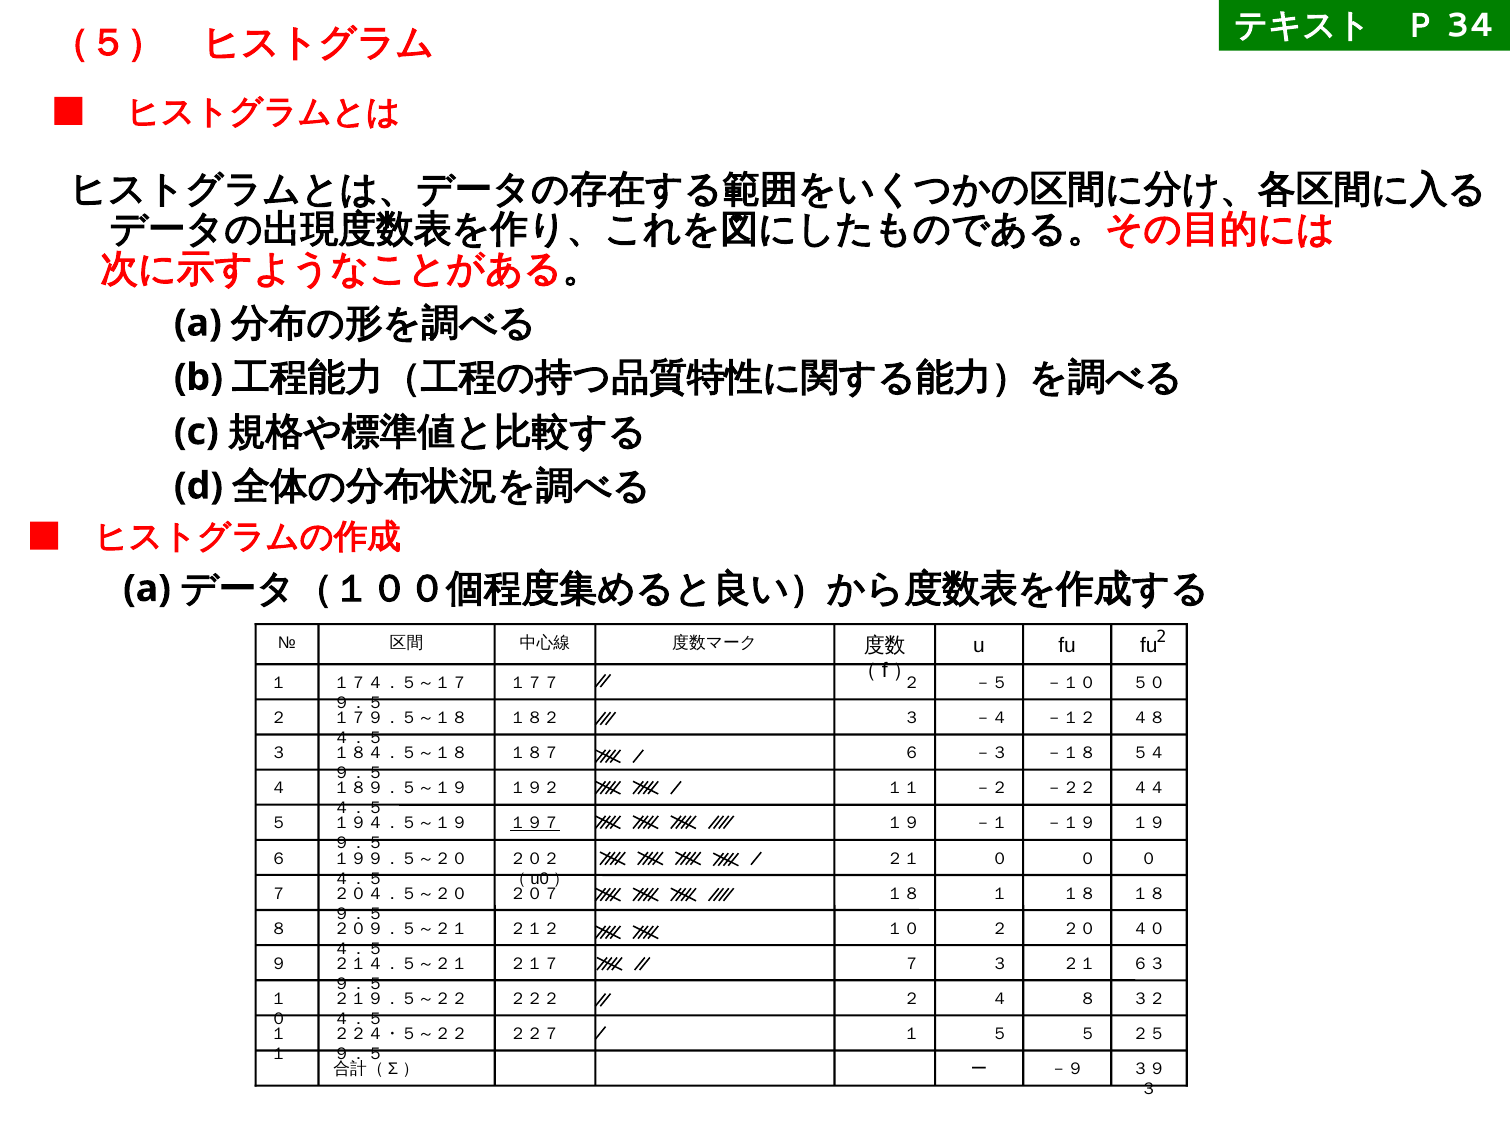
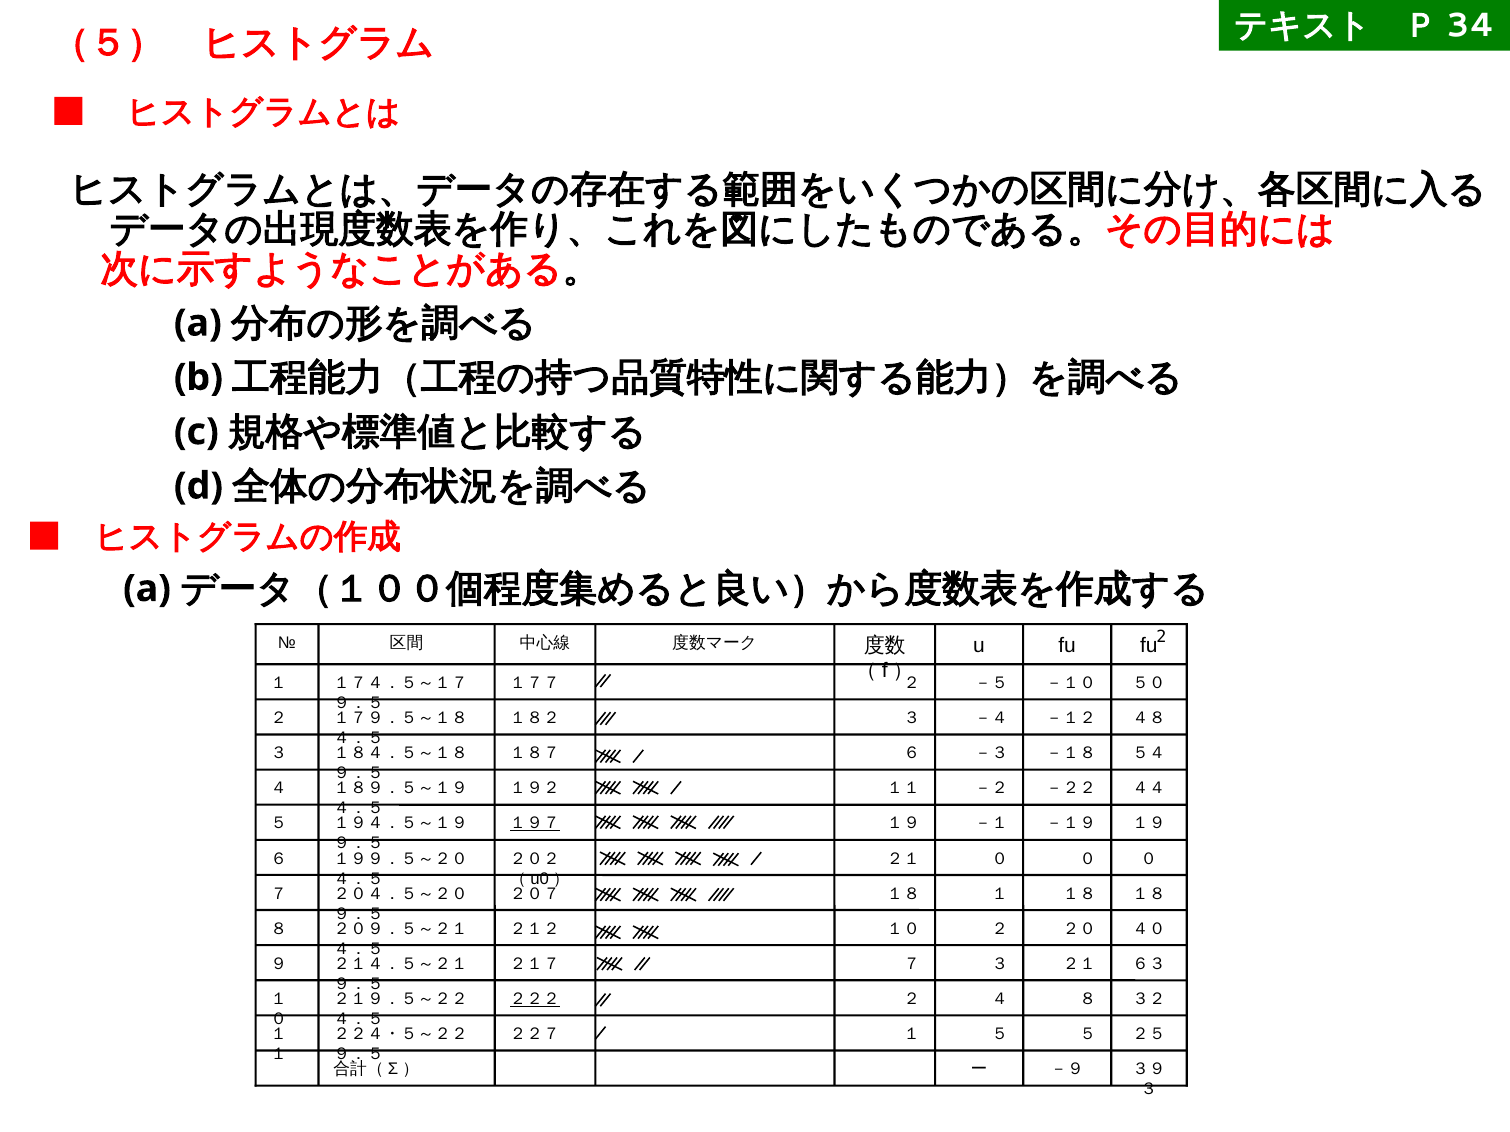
２２２ underline: none -> present
